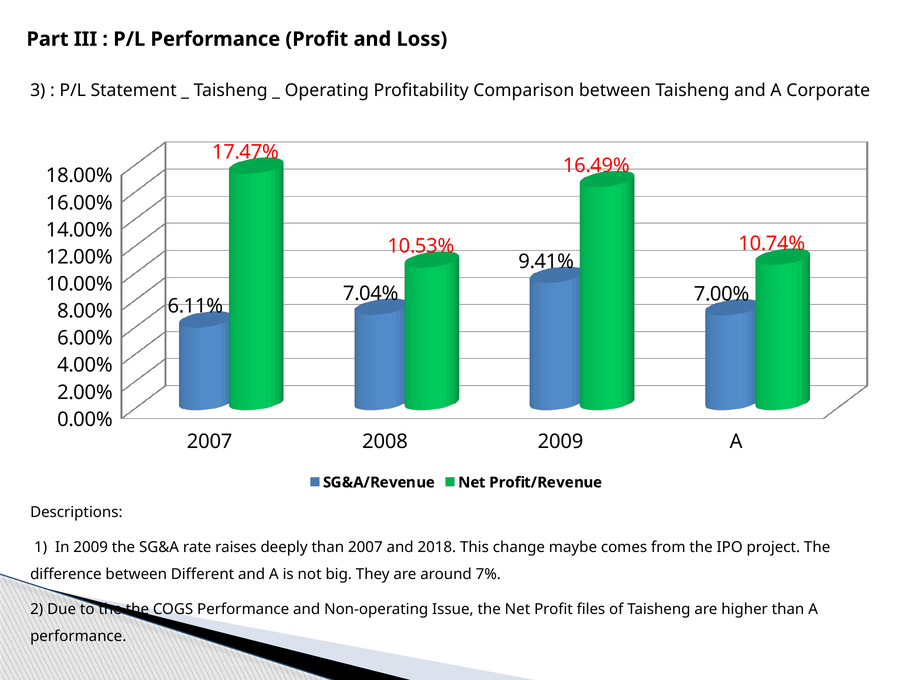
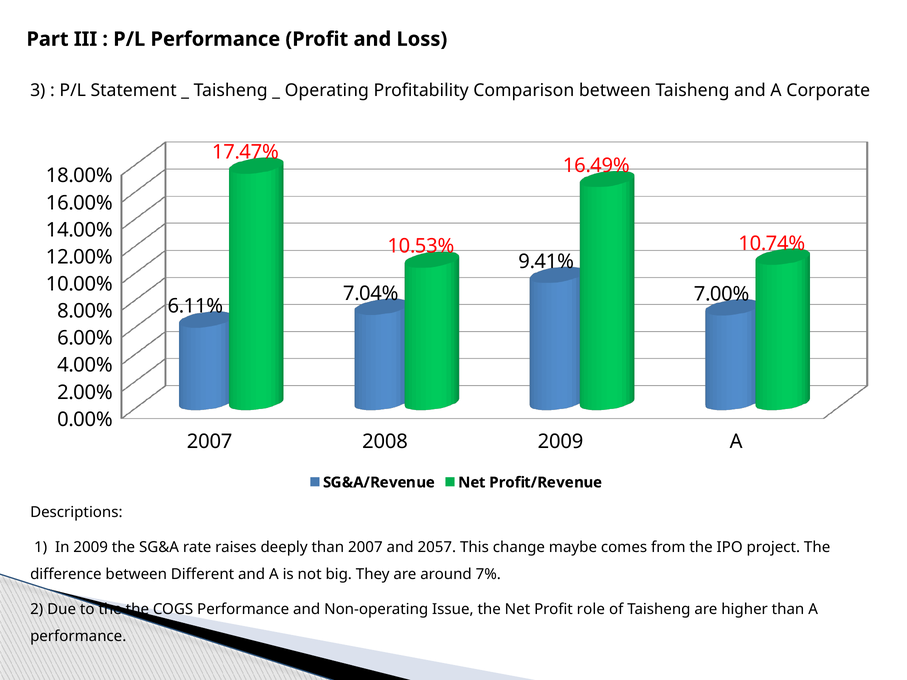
2018: 2018 -> 2057
files: files -> role
